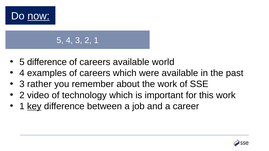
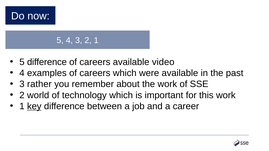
now underline: present -> none
world: world -> video
video: video -> world
